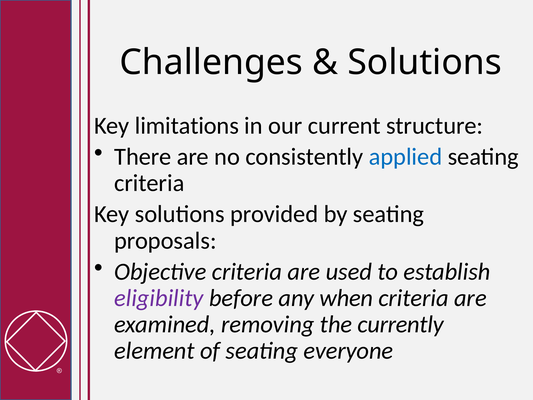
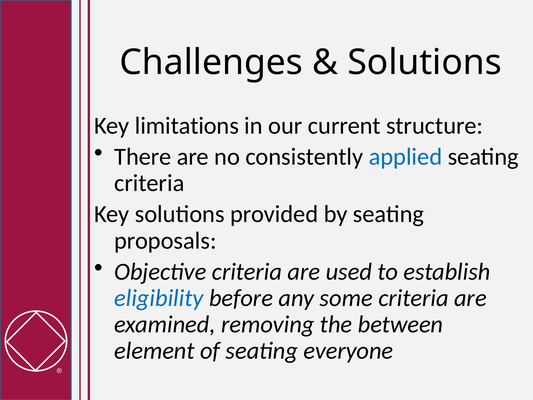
eligibility colour: purple -> blue
when: when -> some
currently: currently -> between
